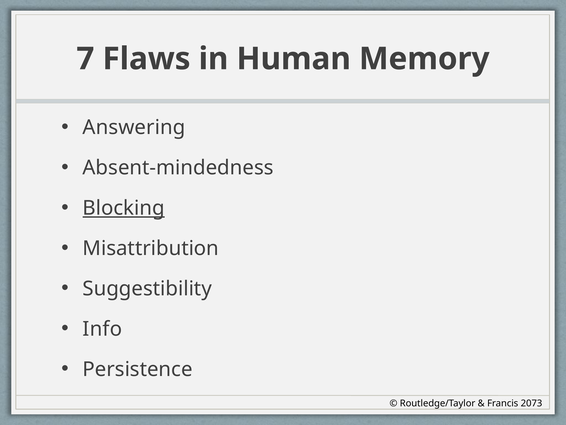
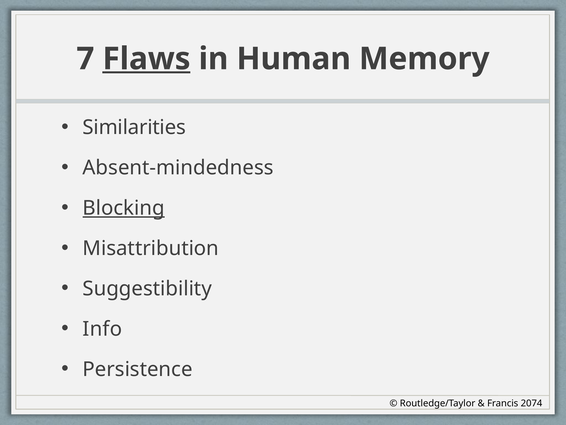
Flaws underline: none -> present
Answering: Answering -> Similarities
2073: 2073 -> 2074
